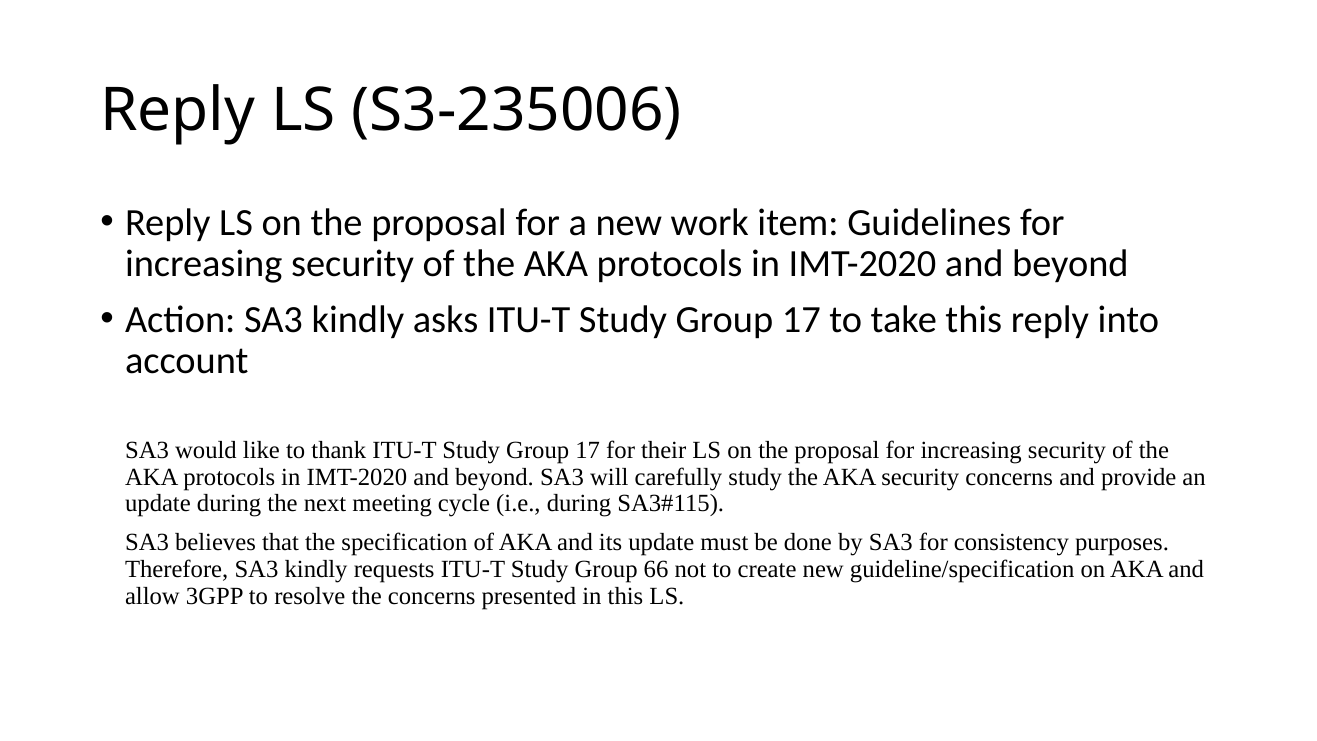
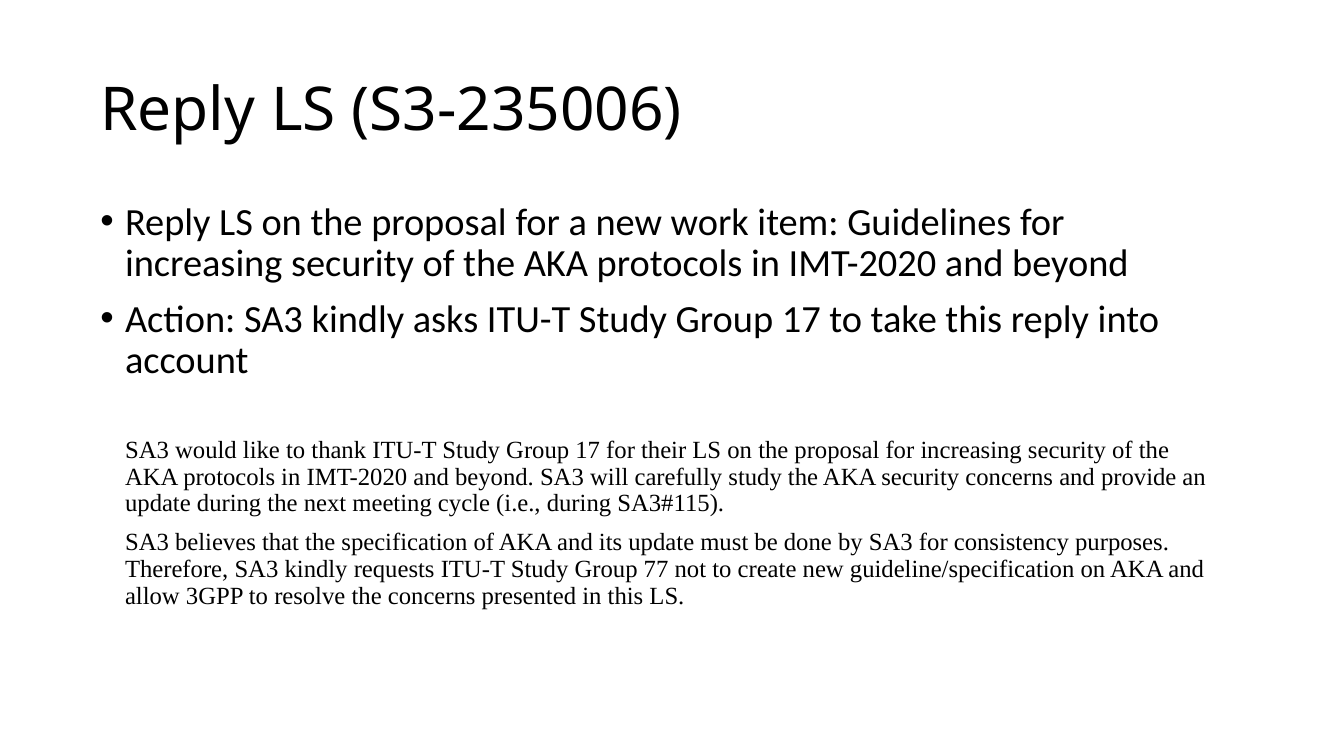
66: 66 -> 77
